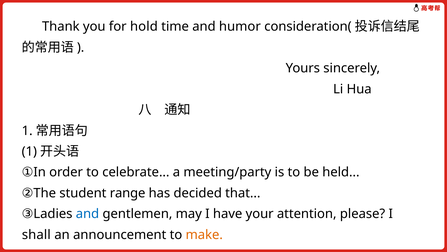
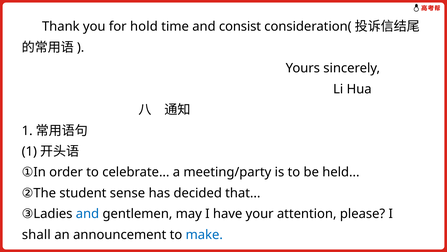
humor: humor -> consist
range: range -> sense
make colour: orange -> blue
